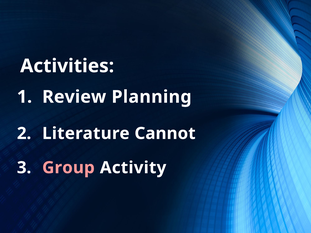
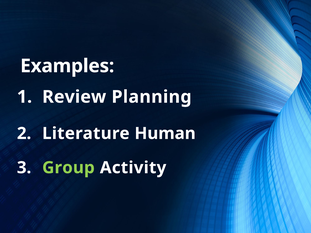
Activities: Activities -> Examples
Cannot: Cannot -> Human
Group colour: pink -> light green
